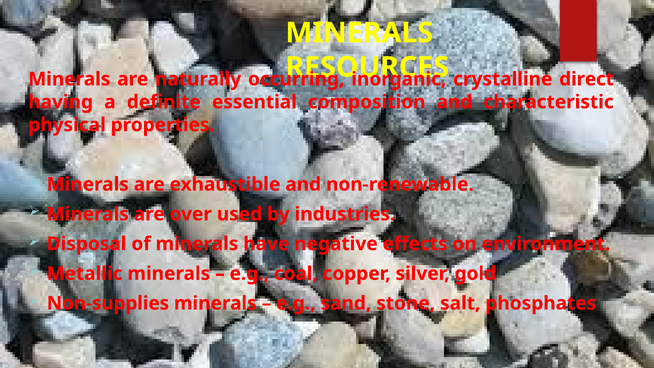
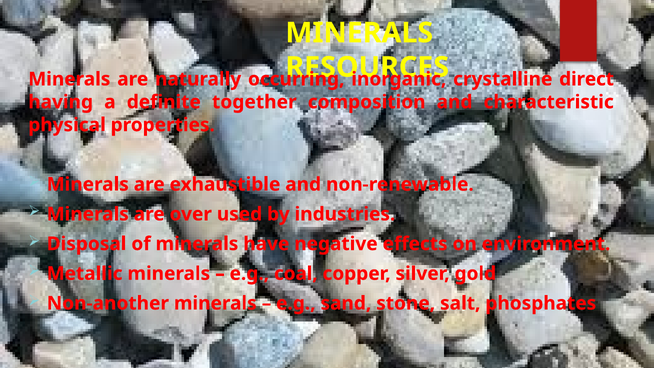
essential: essential -> together
Non-supplies: Non-supplies -> Non-another
